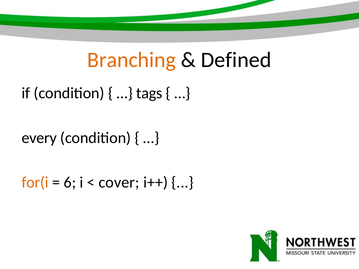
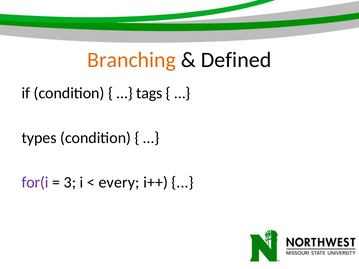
every: every -> types
for(i colour: orange -> purple
6: 6 -> 3
cover: cover -> every
